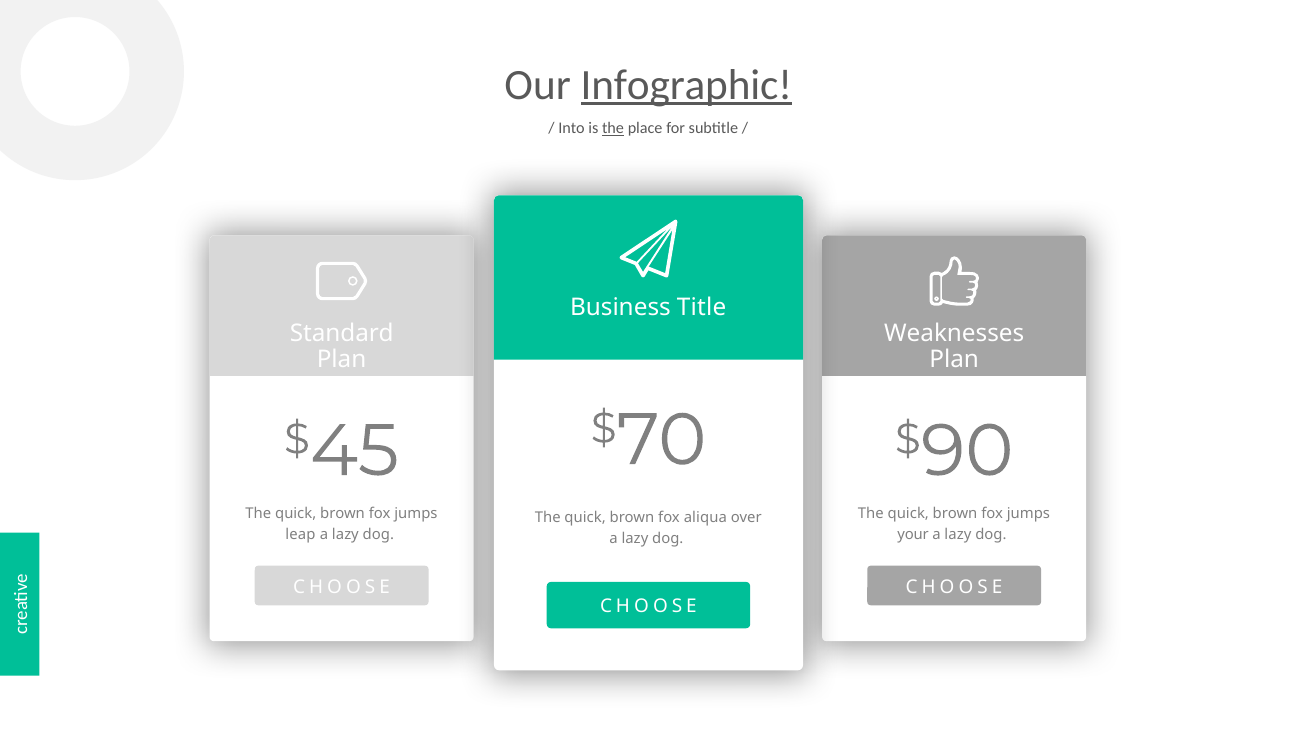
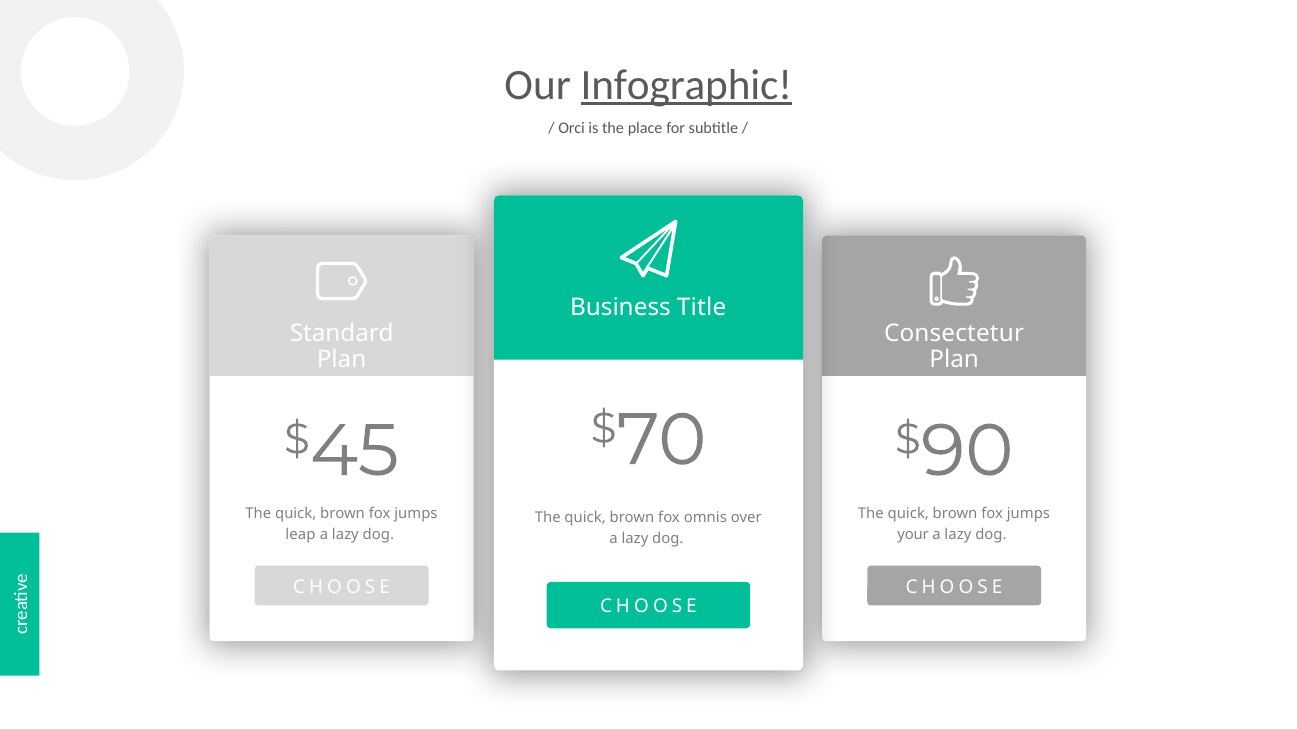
Into: Into -> Orci
the at (613, 128) underline: present -> none
Weaknesses: Weaknesses -> Consectetur
aliqua: aliqua -> omnis
